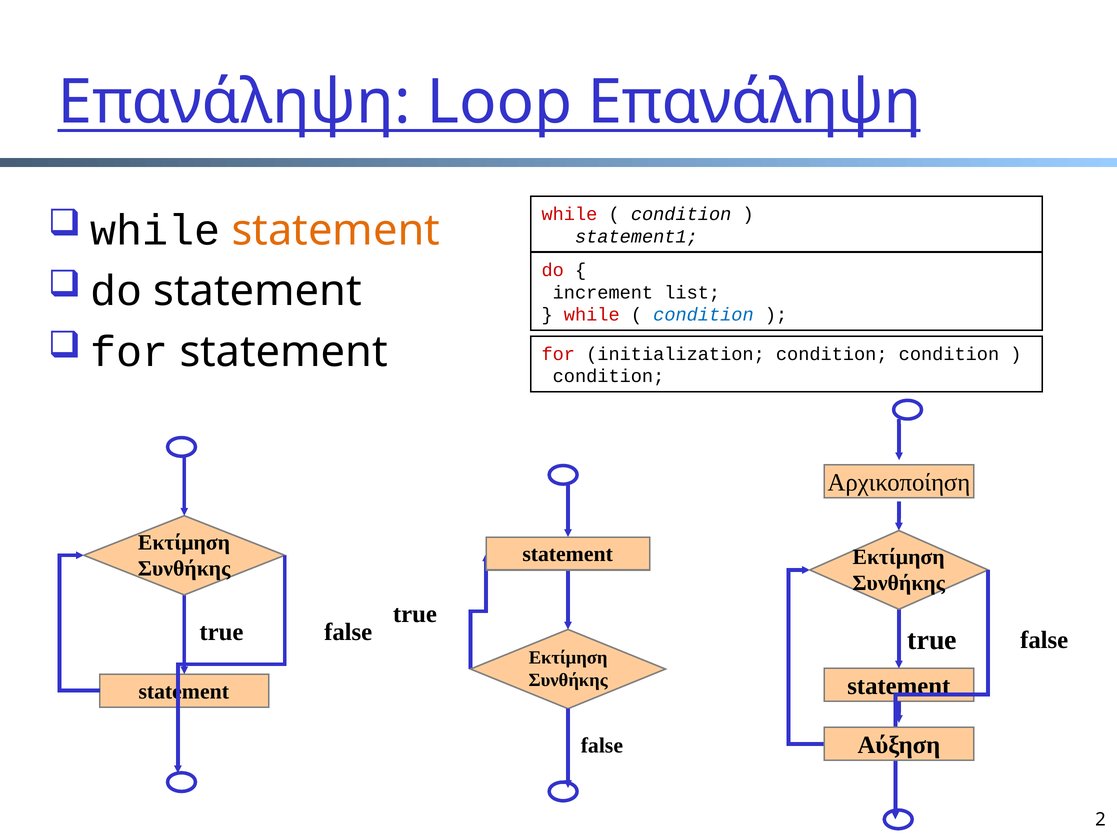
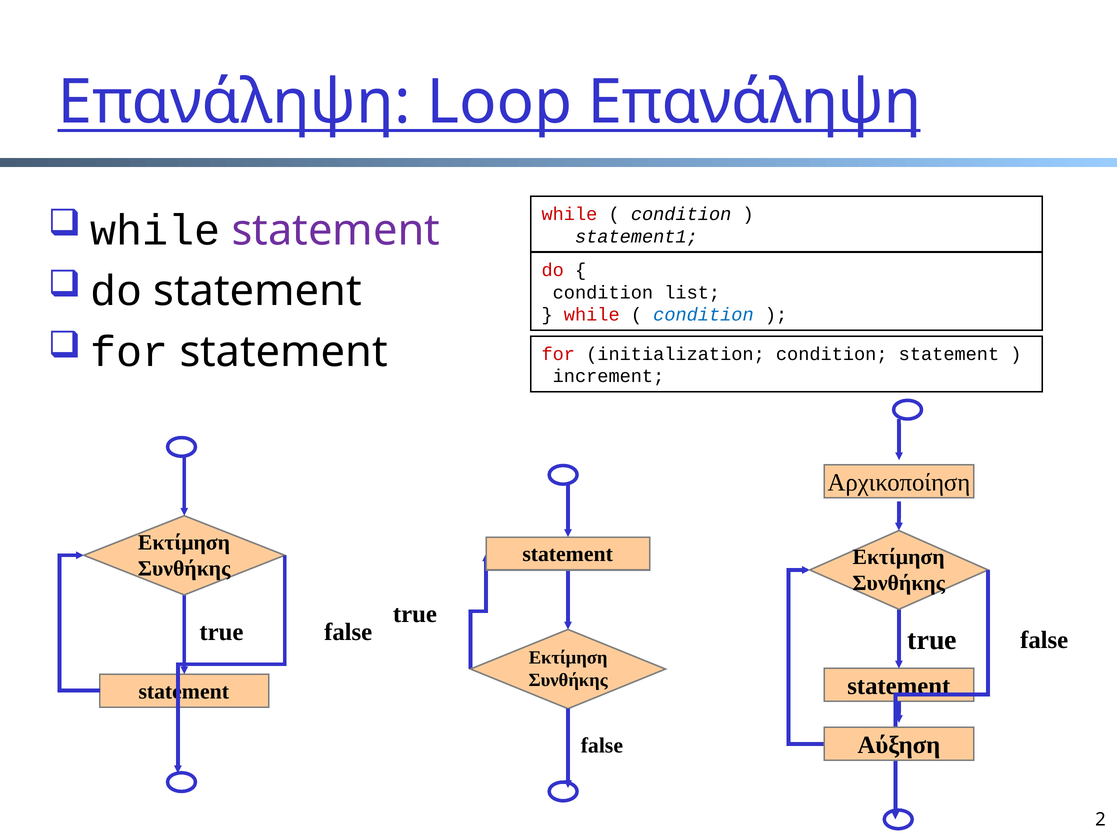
statement at (336, 230) colour: orange -> purple
increment at (603, 292): increment -> condition
condition condition: condition -> statement
condition at (609, 376): condition -> increment
